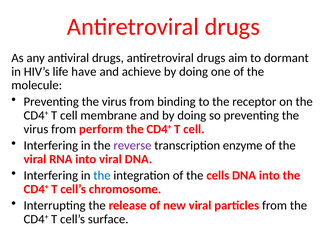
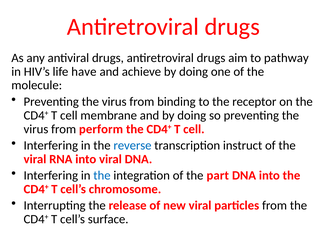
dormant: dormant -> pathway
reverse colour: purple -> blue
enzyme: enzyme -> instruct
cells: cells -> part
